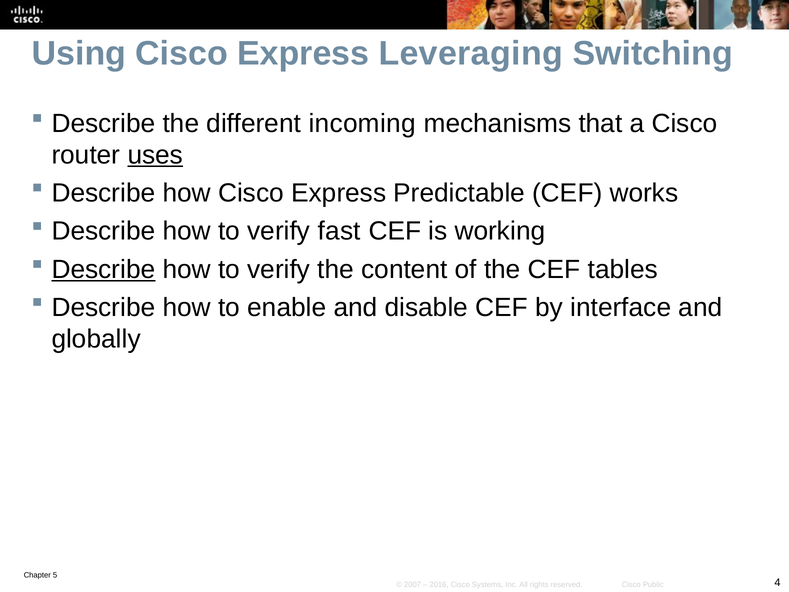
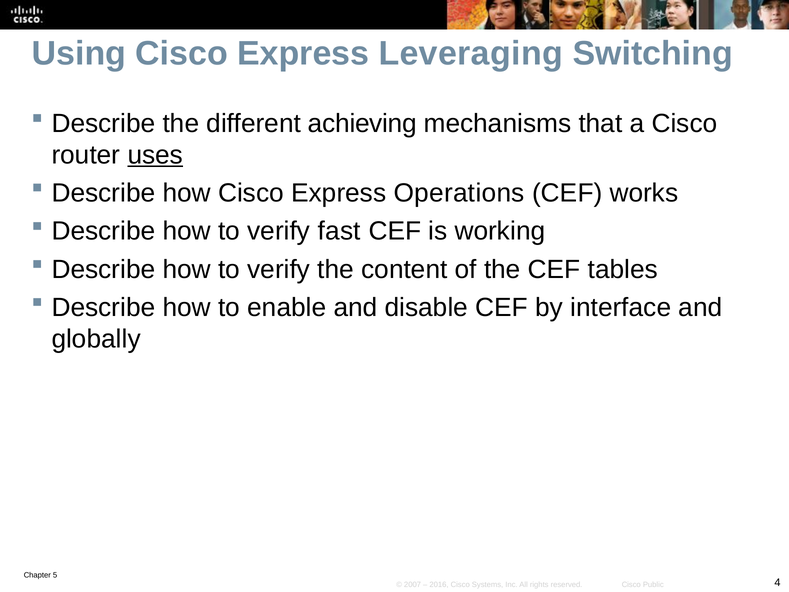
incoming: incoming -> achieving
Predictable: Predictable -> Operations
Describe at (103, 269) underline: present -> none
